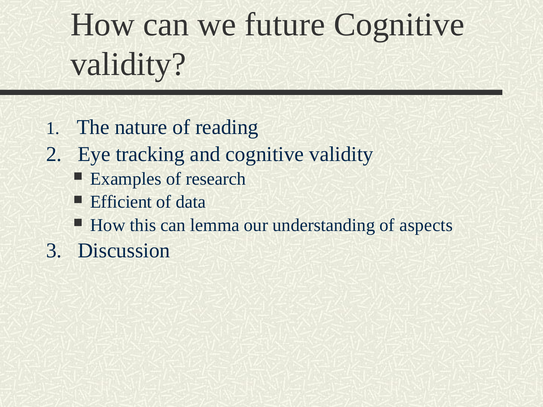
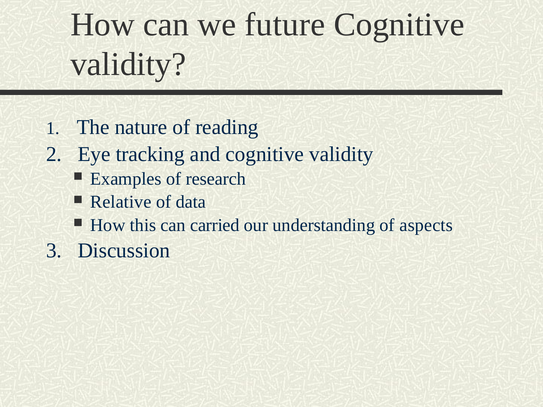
Efficient: Efficient -> Relative
lemma: lemma -> carried
